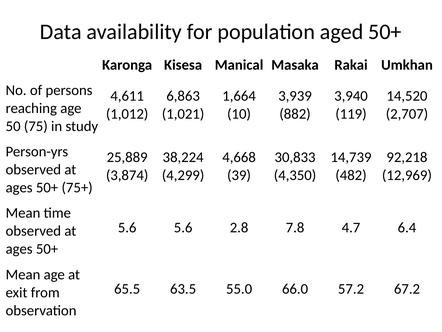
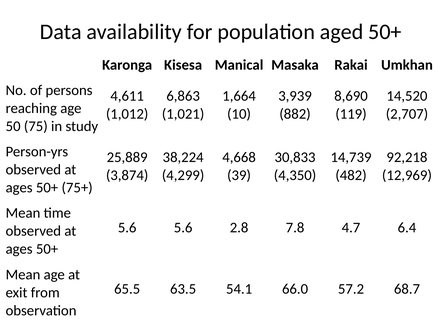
3,940: 3,940 -> 8,690
55.0: 55.0 -> 54.1
67.2: 67.2 -> 68.7
